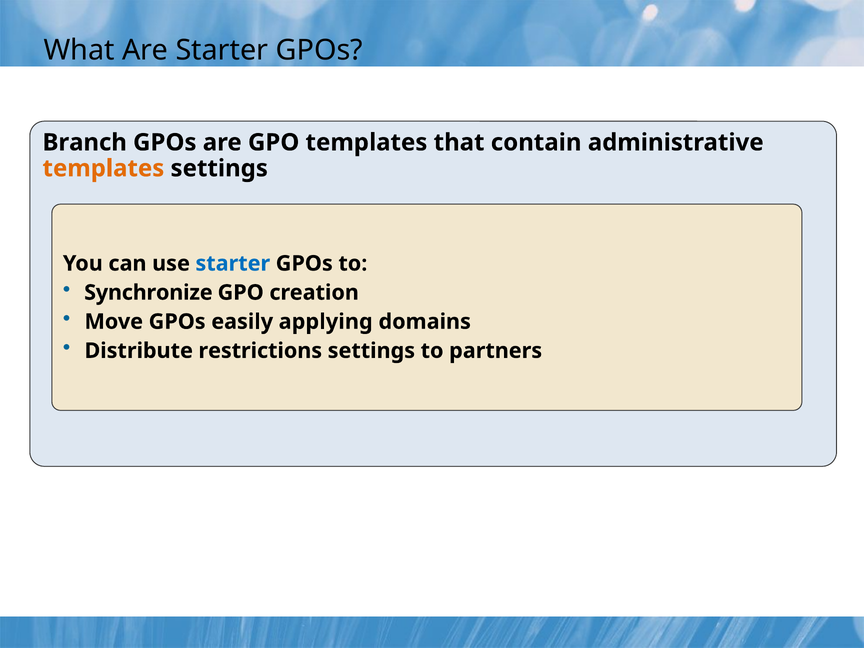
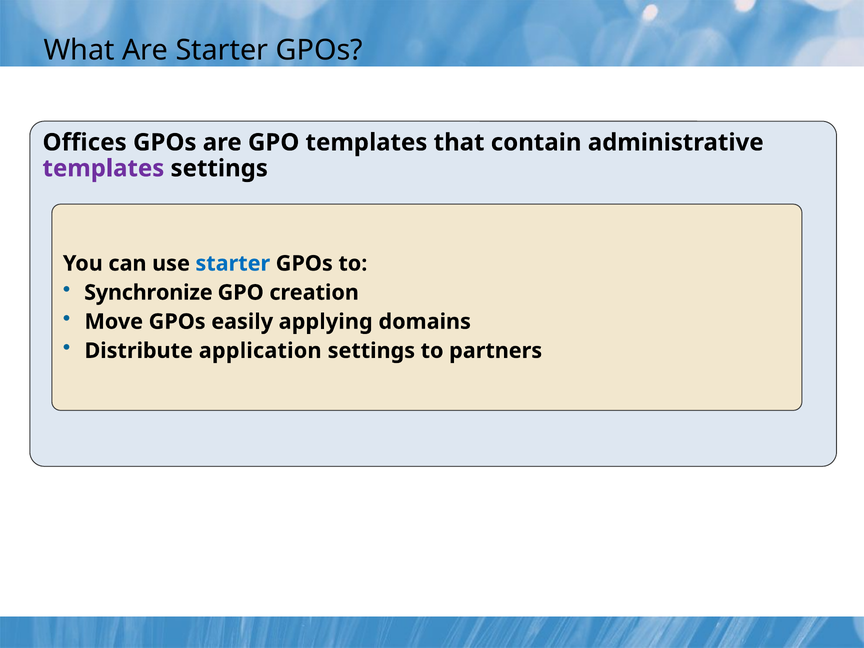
Branch: Branch -> Offices
templates at (103, 168) colour: orange -> purple
restrictions: restrictions -> application
